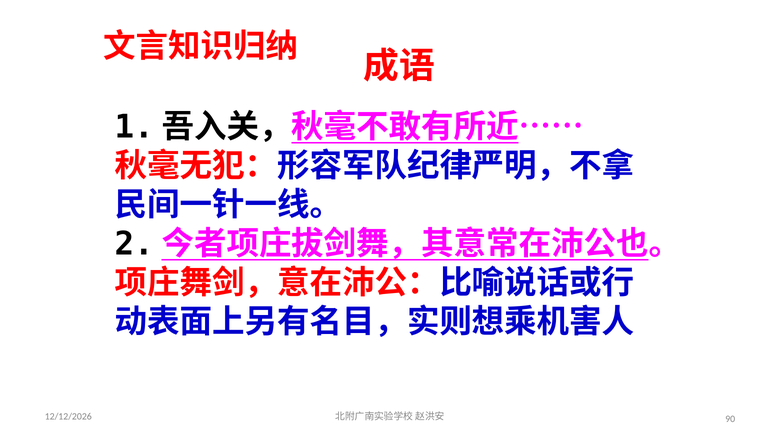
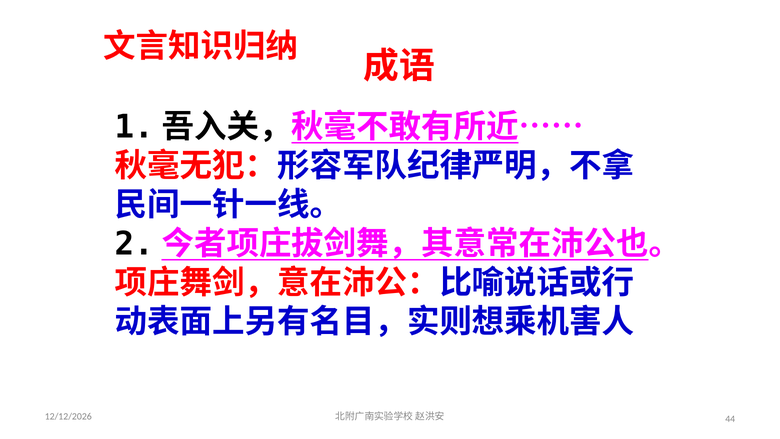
90: 90 -> 44
